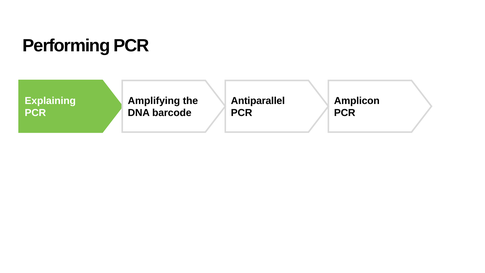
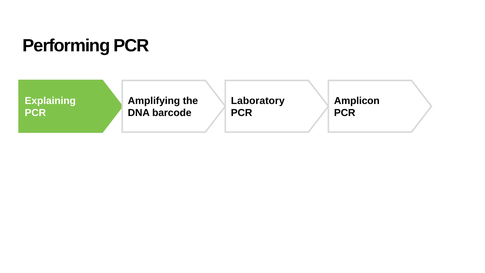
Antiparallel: Antiparallel -> Laboratory
